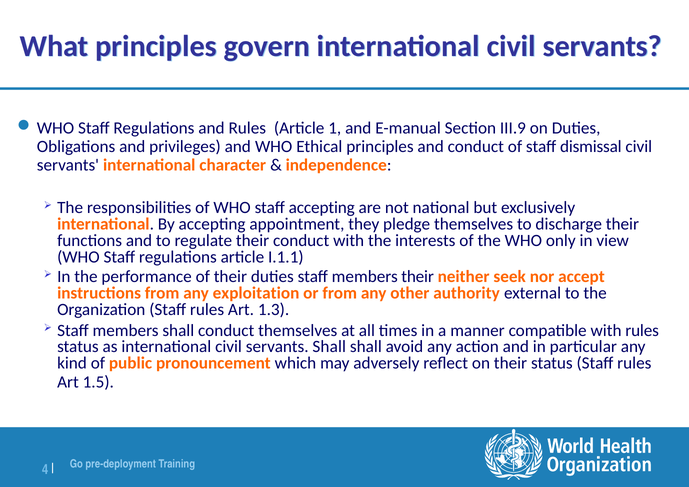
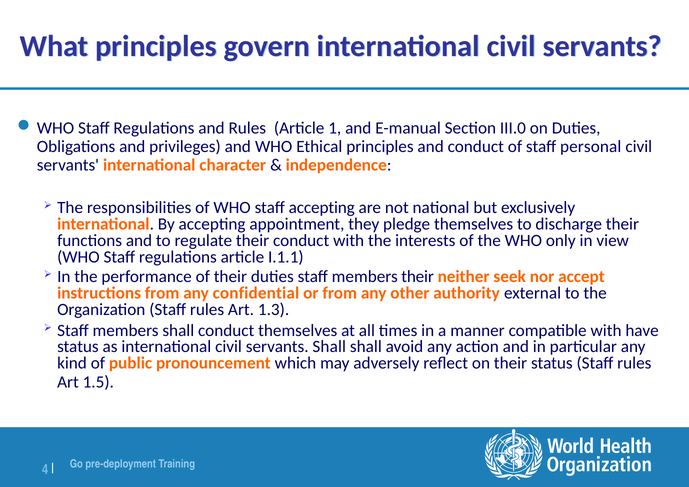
III.9: III.9 -> III.0
dismissal: dismissal -> personal
exploitation: exploitation -> confidential
with rules: rules -> have
